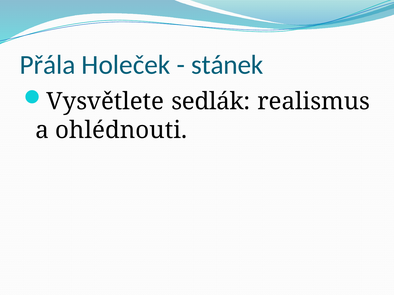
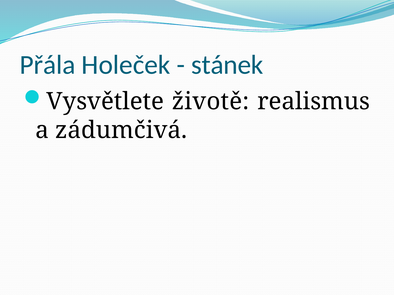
sedlák: sedlák -> životě
ohlédnouti: ohlédnouti -> zádumčivá
